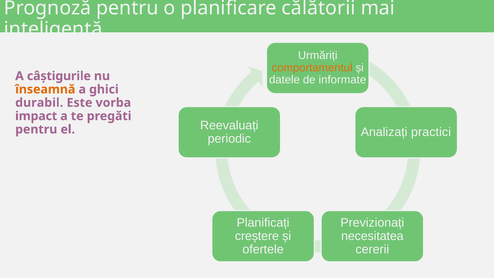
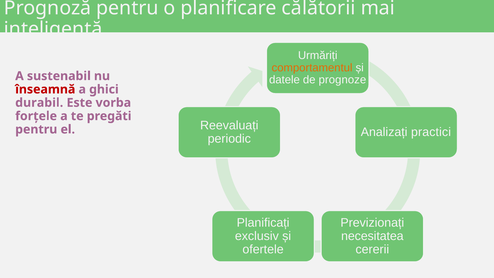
câștigurile: câștigurile -> sustenabil
informate: informate -> prognoze
înseamnă colour: orange -> red
impact: impact -> forțele
creștere: creștere -> exclusiv
